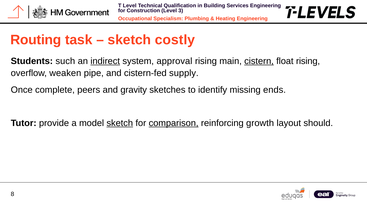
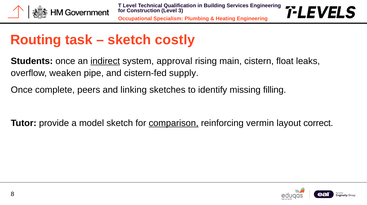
Students such: such -> once
cistern underline: present -> none
float rising: rising -> leaks
gravity: gravity -> linking
ends: ends -> filling
sketch at (120, 123) underline: present -> none
growth: growth -> vermin
should: should -> correct
